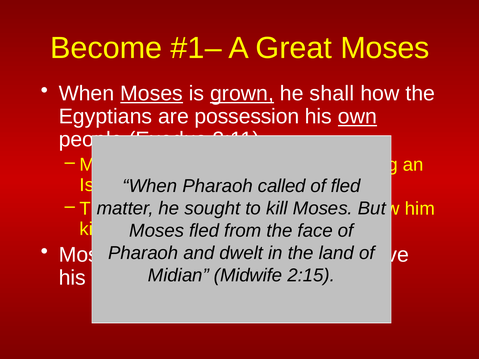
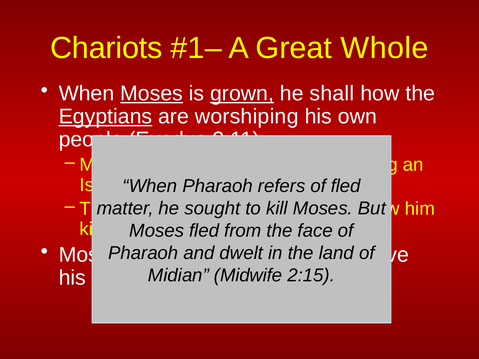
Become: Become -> Chariots
Great Moses: Moses -> Whole
Egyptians underline: none -> present
possession: possession -> worshiping
own at (357, 117) underline: present -> none
called: called -> refers
